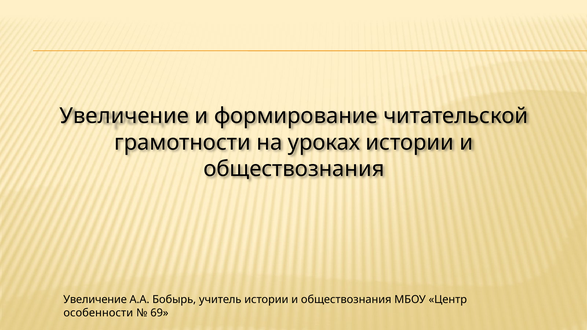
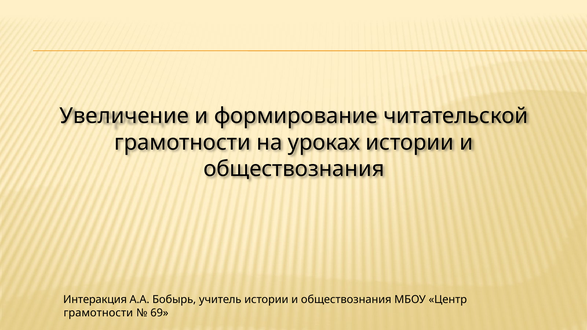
Увеличение at (95, 300): Увеличение -> Интеракция
особенности at (98, 313): особенности -> грамотности
